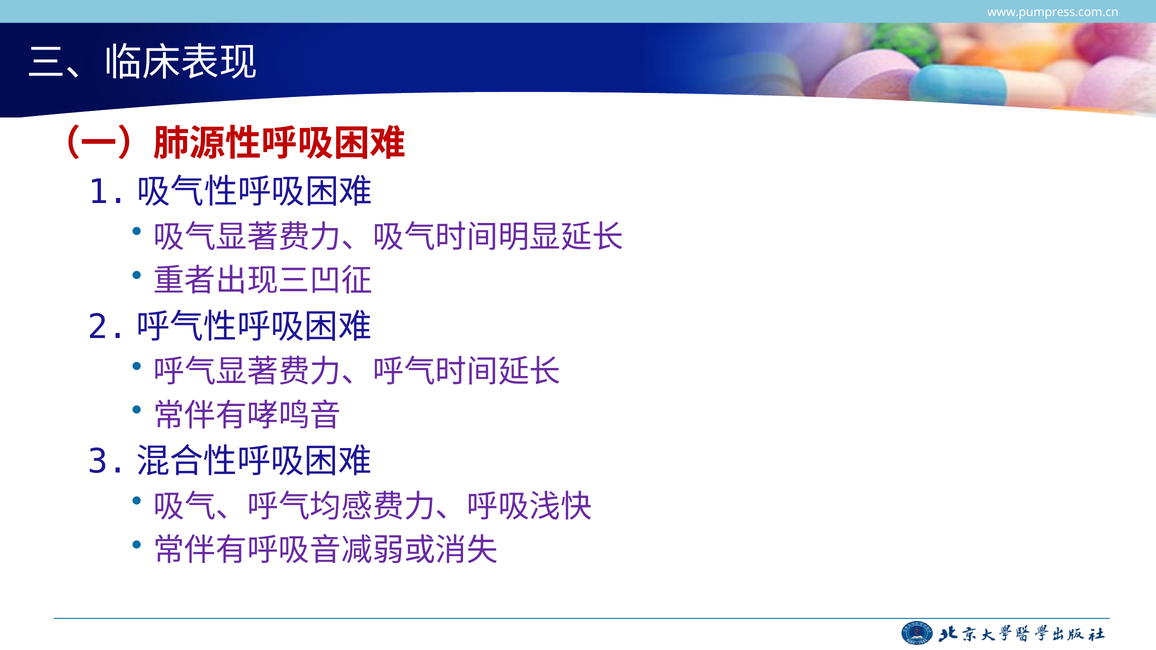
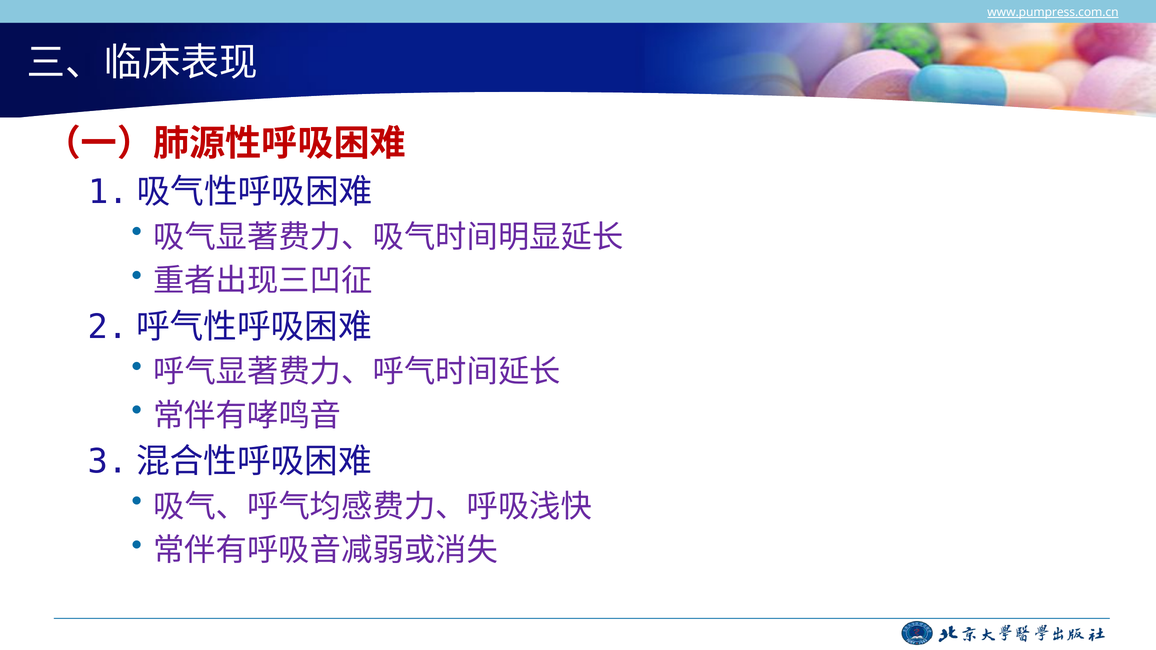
www.pumpress.com.cn underline: none -> present
